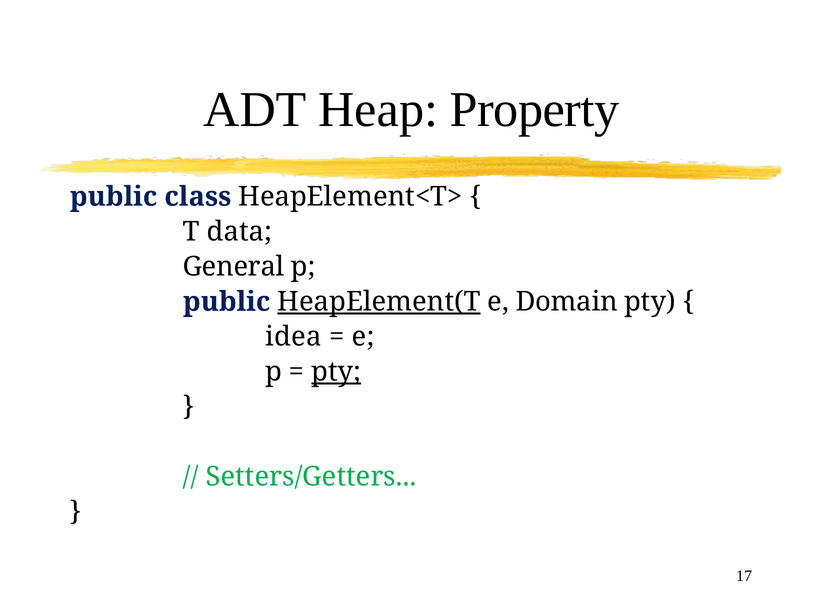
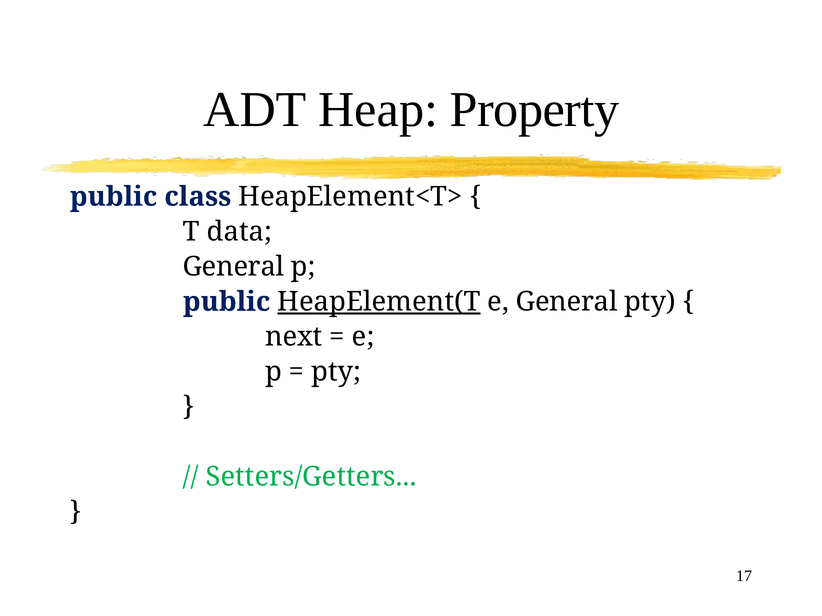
e Domain: Domain -> General
idea: idea -> next
pty at (336, 372) underline: present -> none
